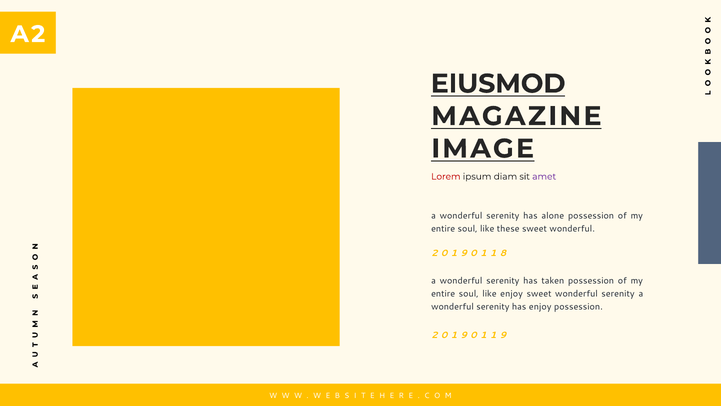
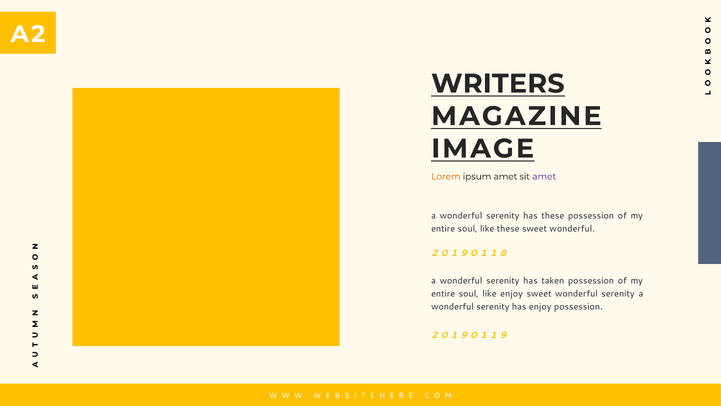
EIUSMOD: EIUSMOD -> WRITERS
Lorem colour: red -> orange
ipsum diam: diam -> amet
has alone: alone -> these
